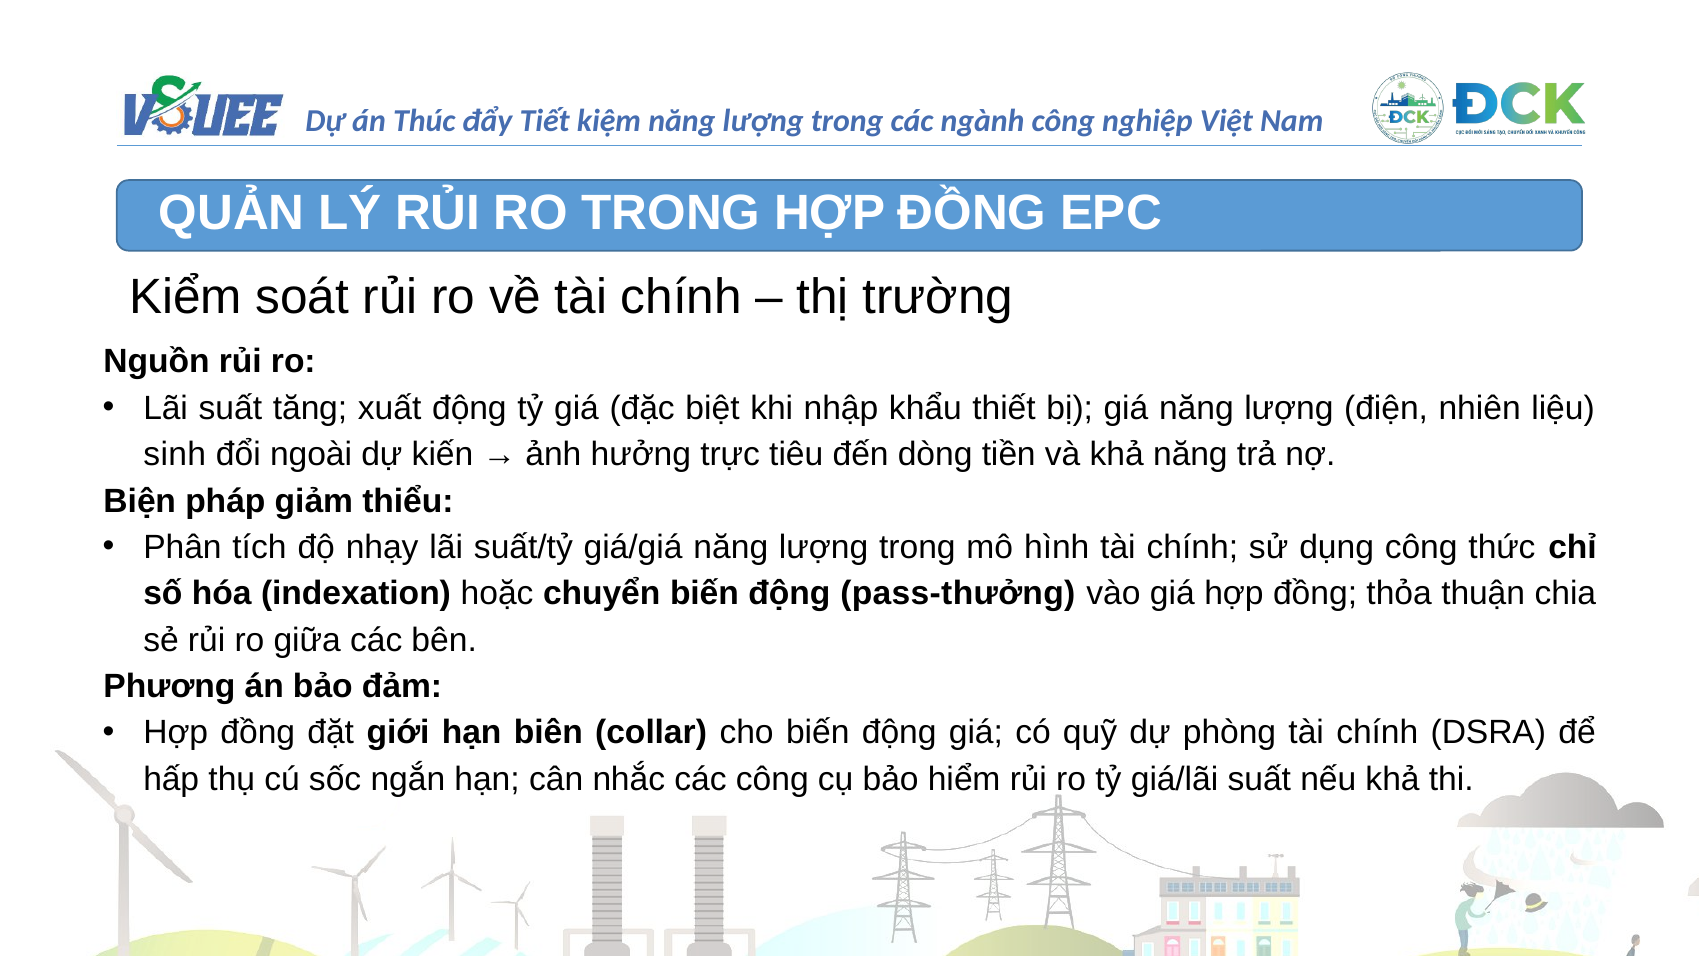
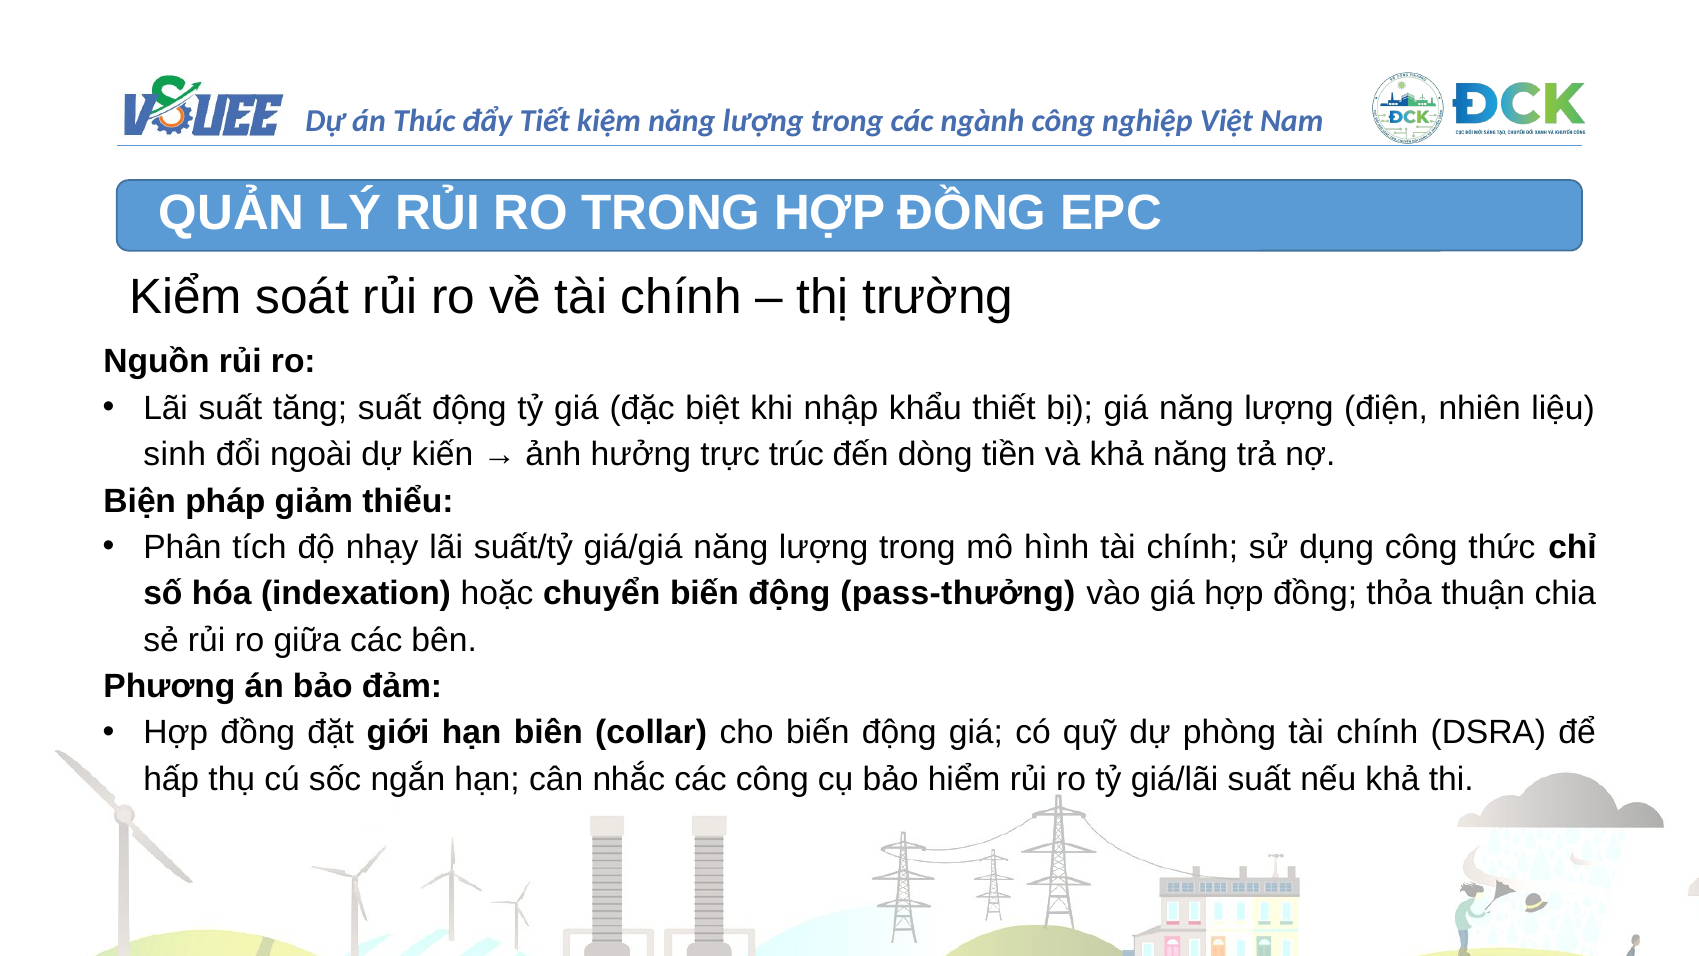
tăng xuất: xuất -> suất
tiêu: tiêu -> trúc
